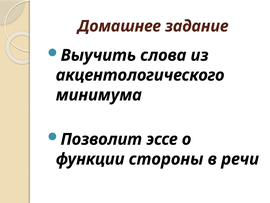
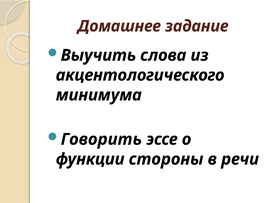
Позволит: Позволит -> Говорить
